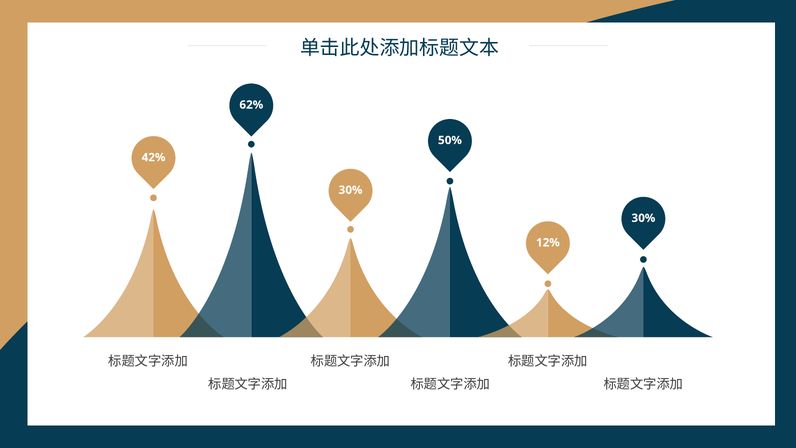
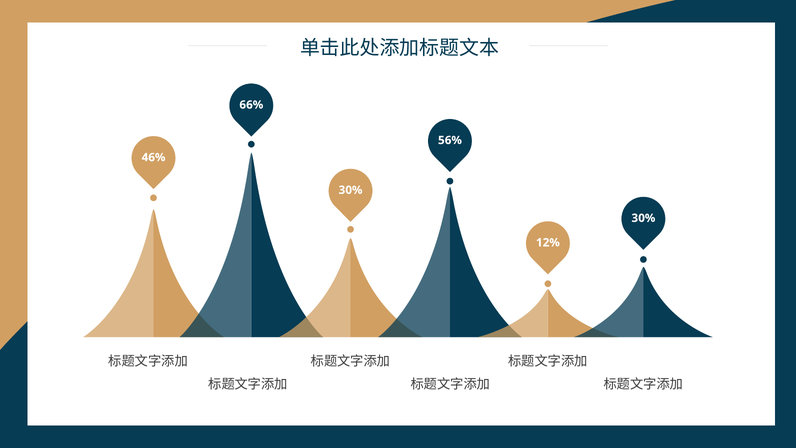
6 2%: 2% -> 6%
5 0%: 0% -> 6%
4 2%: 2% -> 6%
